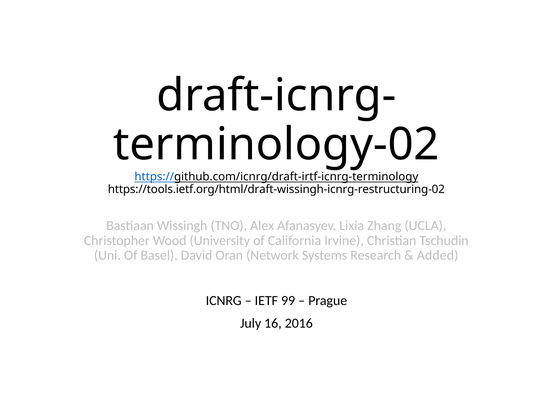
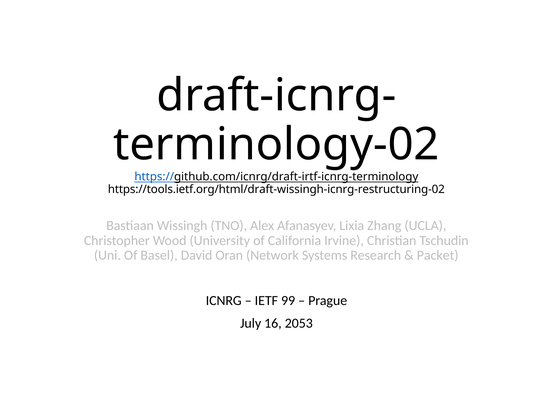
Added: Added -> Packet
2016: 2016 -> 2053
